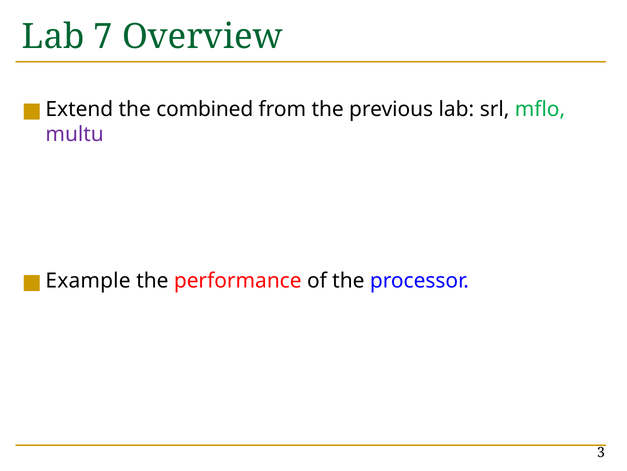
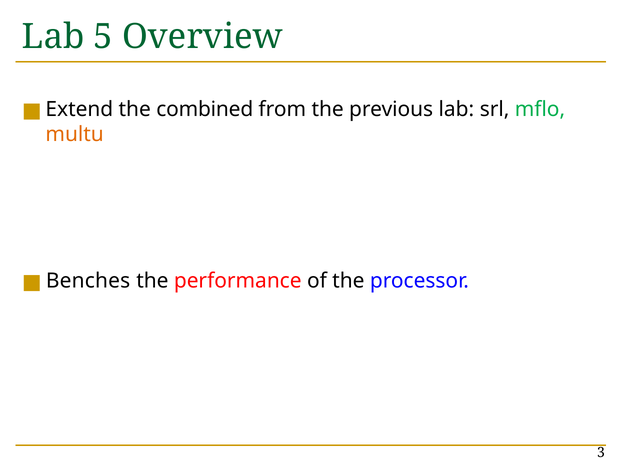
7: 7 -> 5
multu colour: purple -> orange
Example: Example -> Benches
